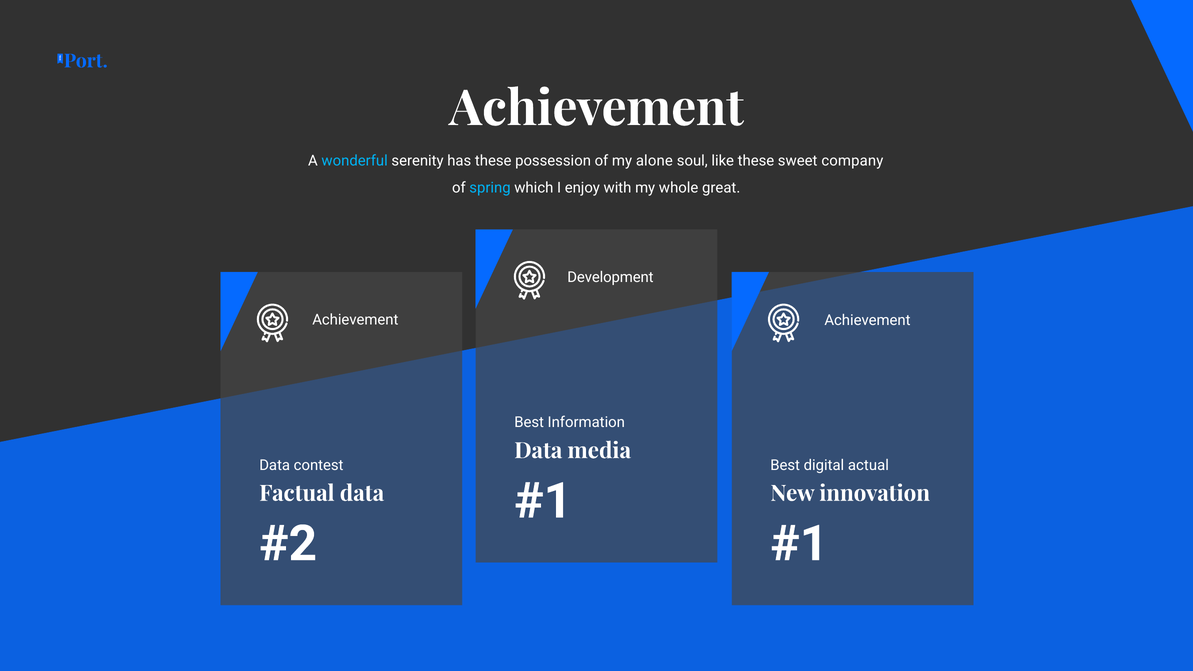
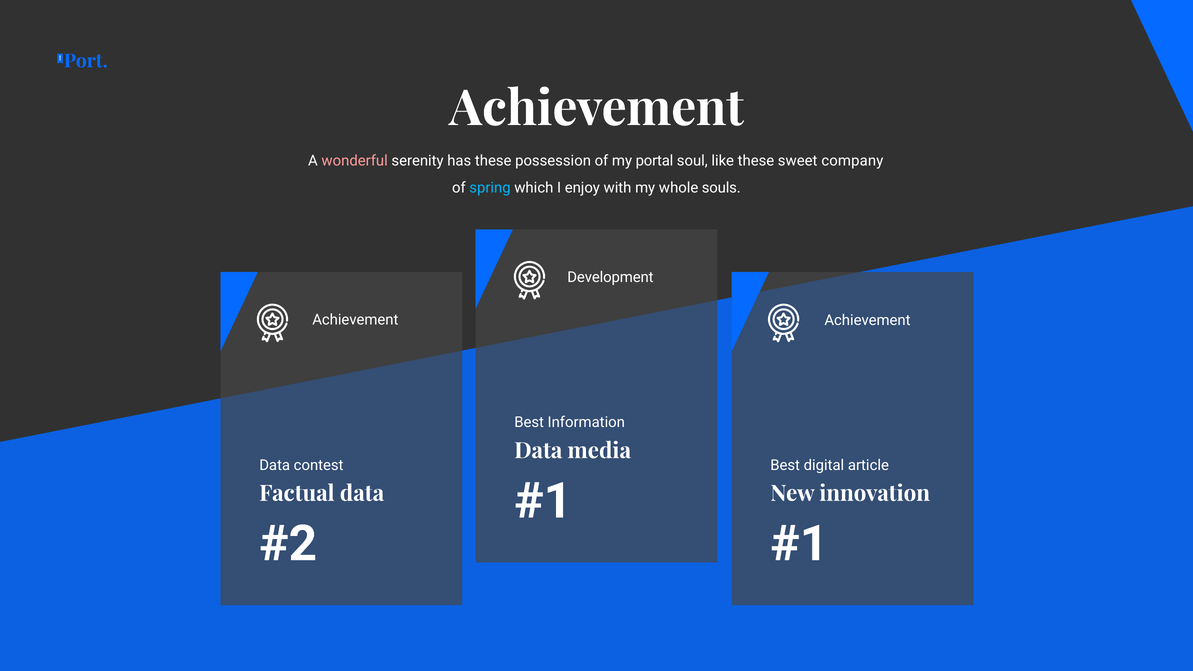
wonderful colour: light blue -> pink
alone: alone -> portal
great: great -> souls
actual: actual -> article
